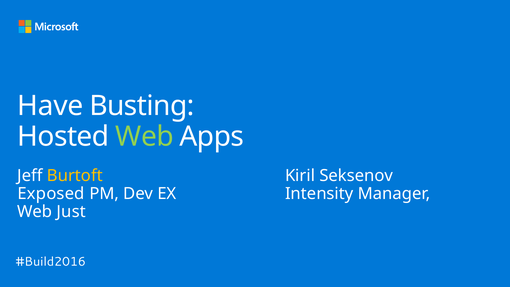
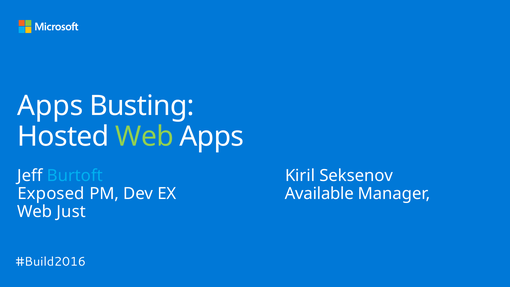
Have at (50, 106): Have -> Apps
Burtoft colour: yellow -> light blue
Intensity: Intensity -> Available
